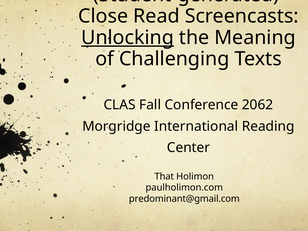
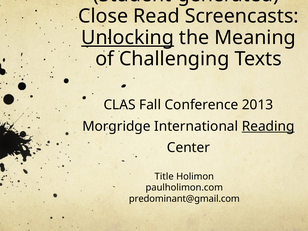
2062: 2062 -> 2013
Reading underline: none -> present
That: That -> Title
